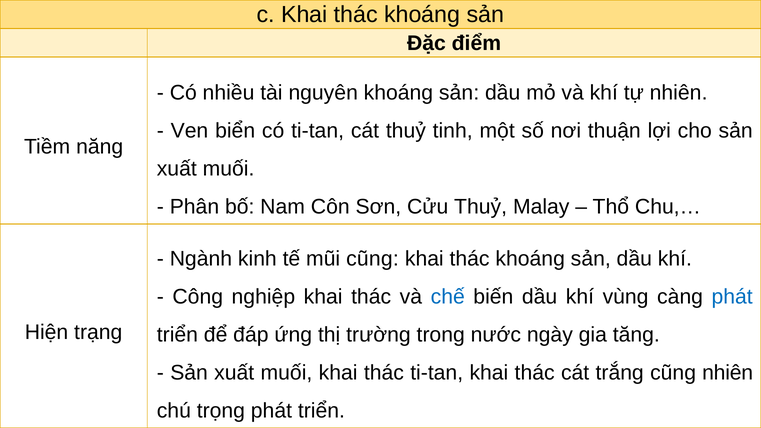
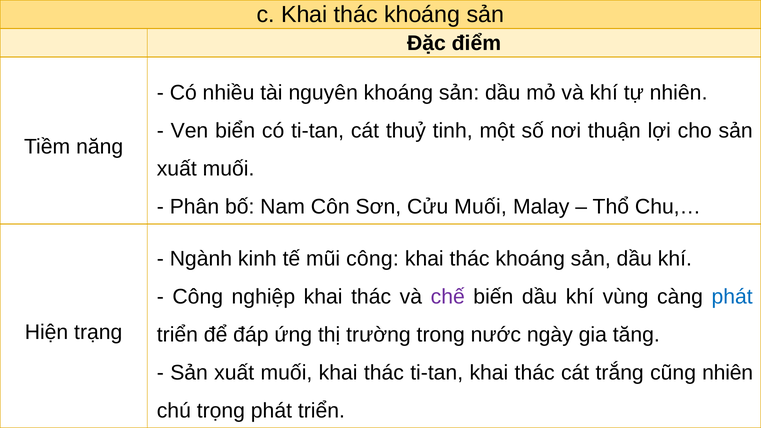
Cửu Thuỷ: Thuỷ -> Muối
mũi cũng: cũng -> công
chế colour: blue -> purple
